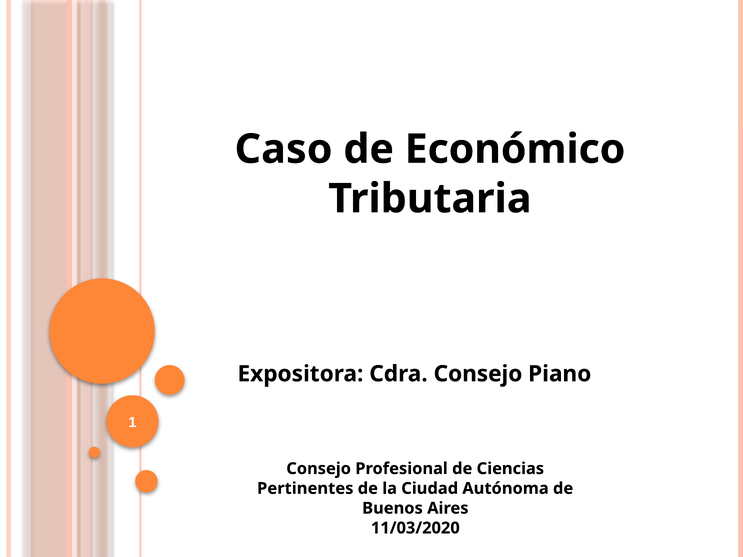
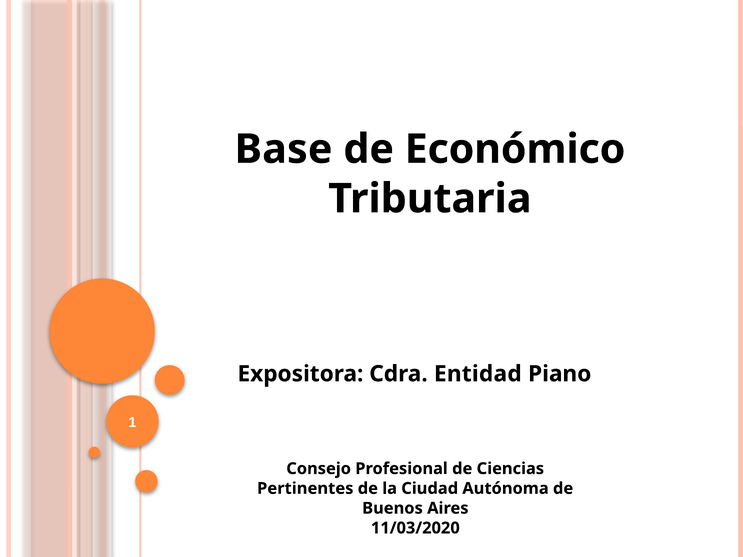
Caso: Caso -> Base
Cdra Consejo: Consejo -> Entidad
